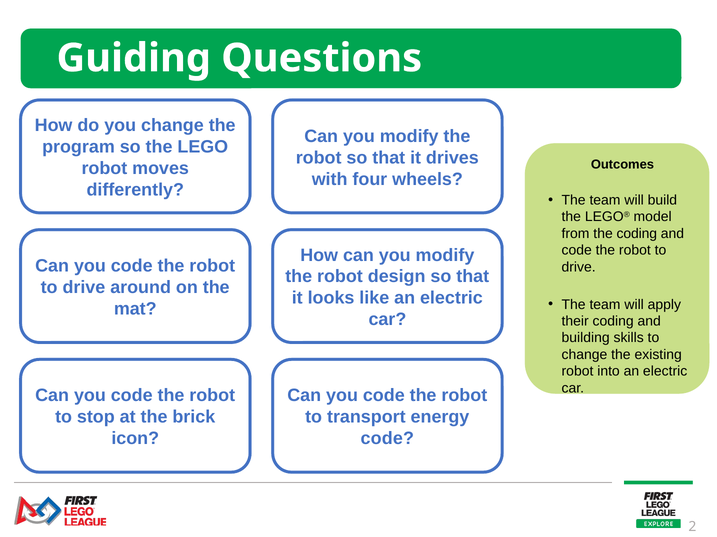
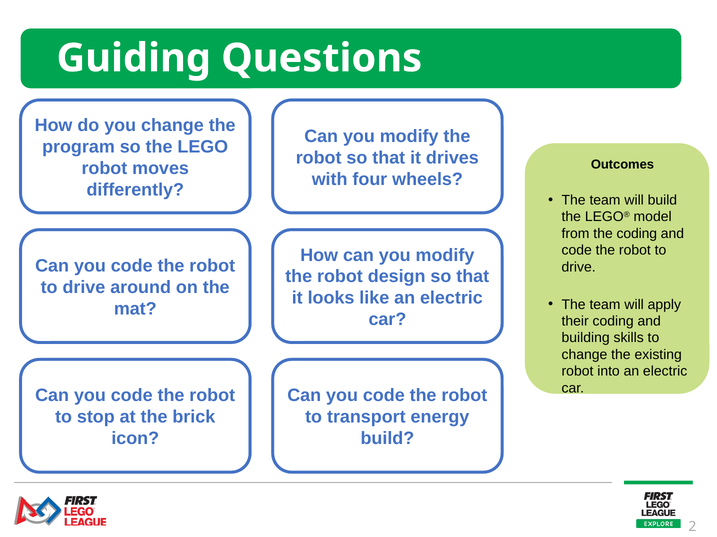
code at (387, 439): code -> build
